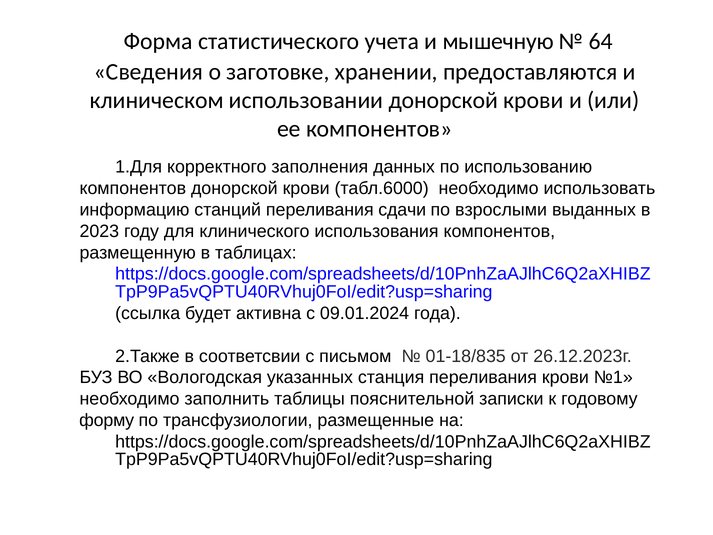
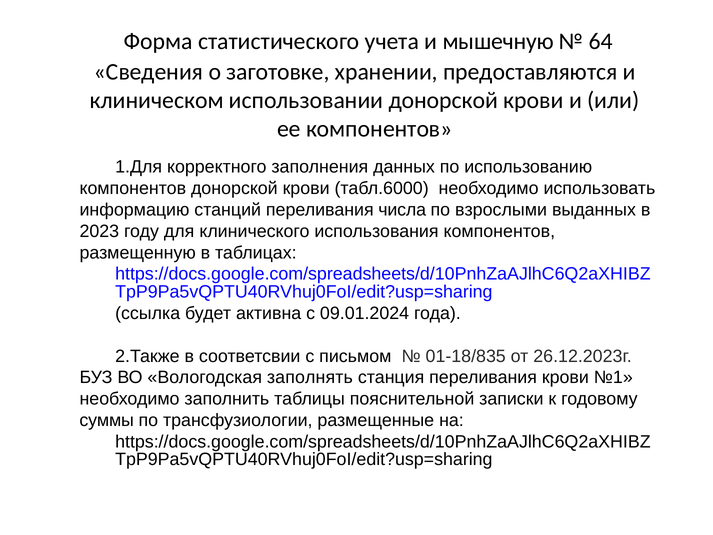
сдачи: сдачи -> числа
указанных: указанных -> заполнять
форму: форму -> суммы
